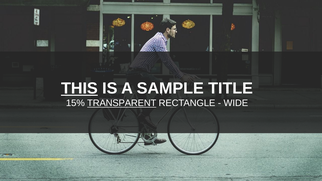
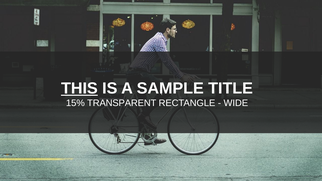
TRANSPARENT underline: present -> none
